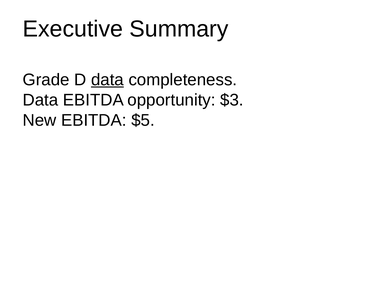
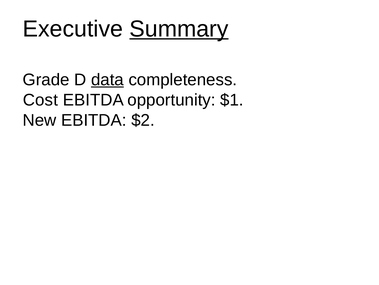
Summary underline: none -> present
Data at (40, 100): Data -> Cost
$3: $3 -> $1
$5: $5 -> $2
